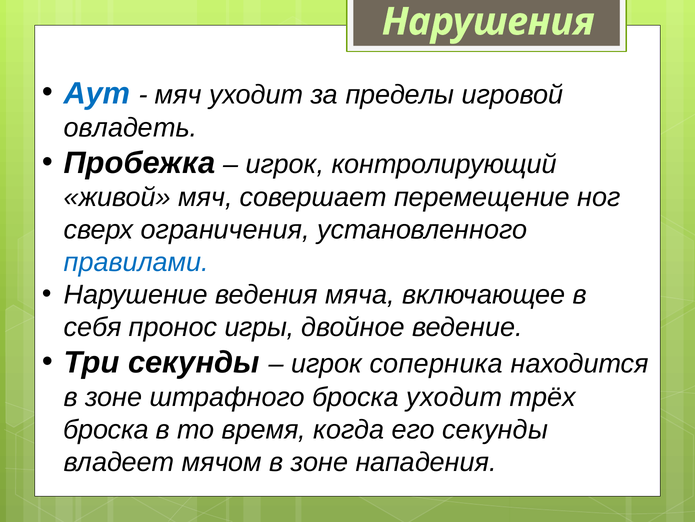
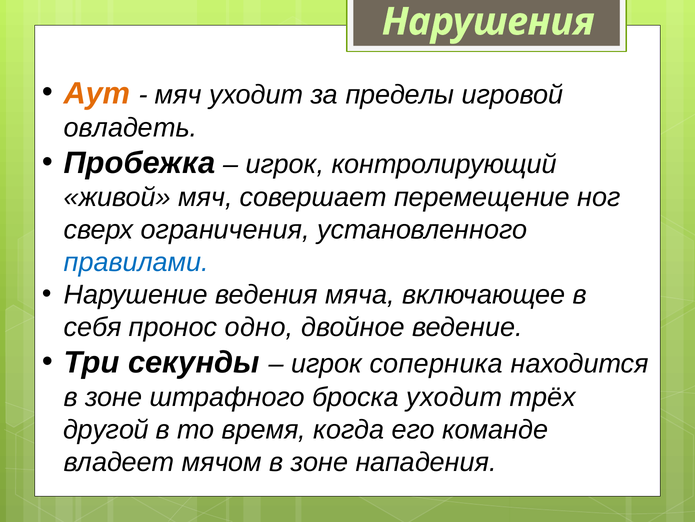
Аут colour: blue -> orange
игры: игры -> одно
броска at (106, 429): броска -> другой
его секунды: секунды -> команде
